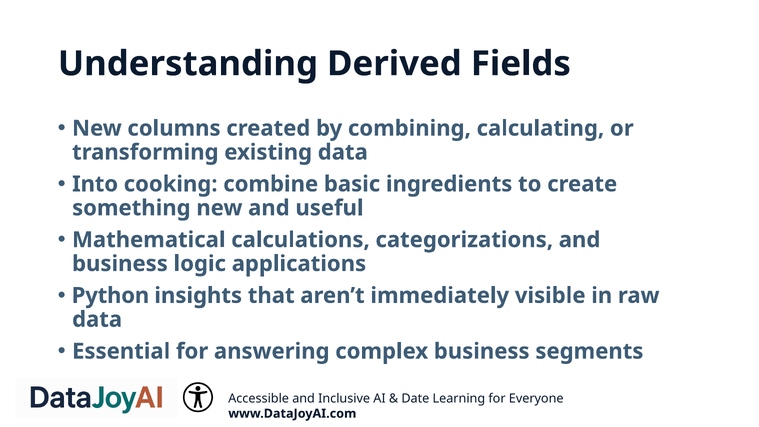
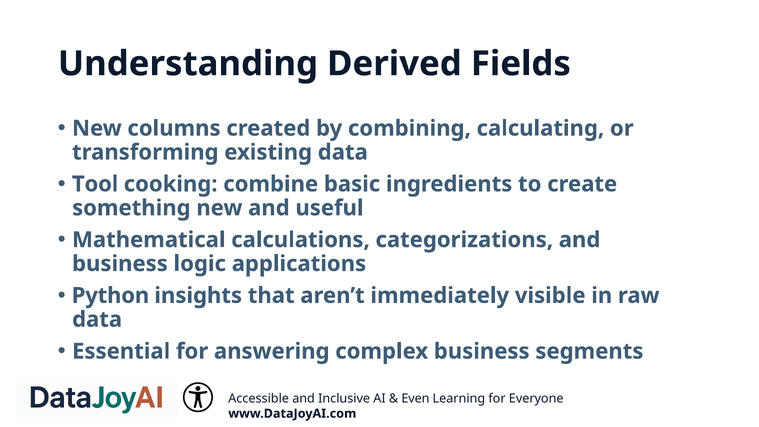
Into: Into -> Tool
Date: Date -> Even
